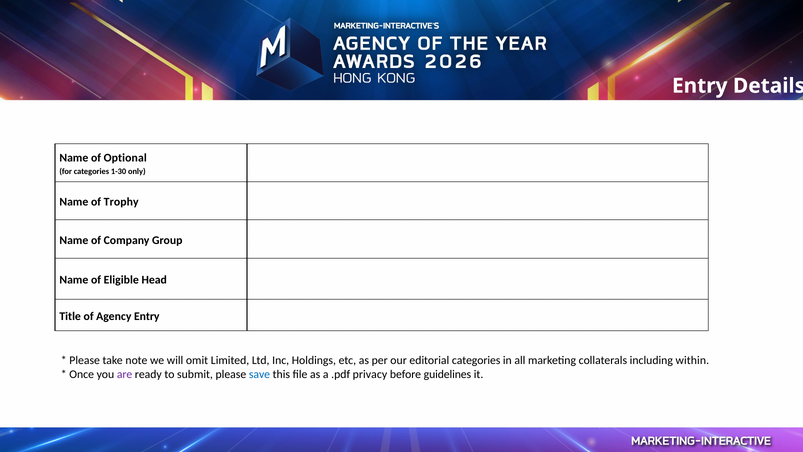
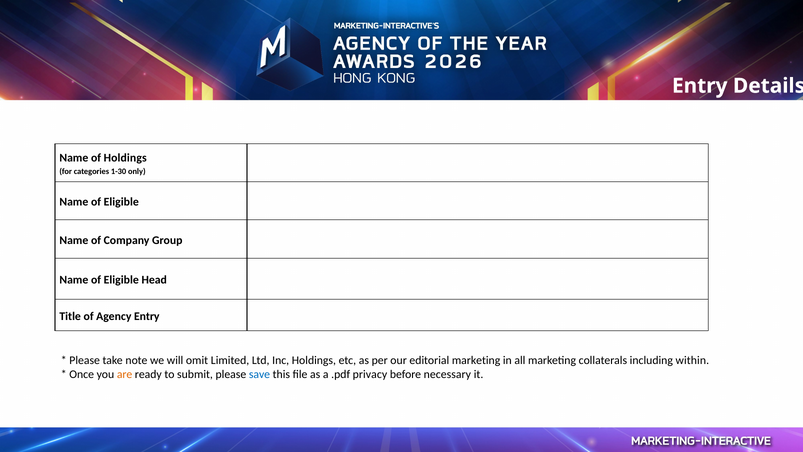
of Optional: Optional -> Holdings
Trophy at (121, 202): Trophy -> Eligible
editorial categories: categories -> marketing
are colour: purple -> orange
guidelines: guidelines -> necessary
